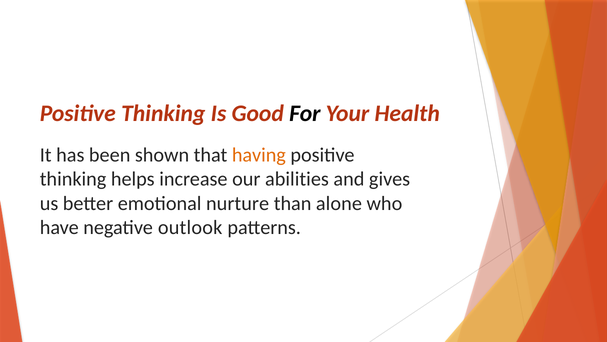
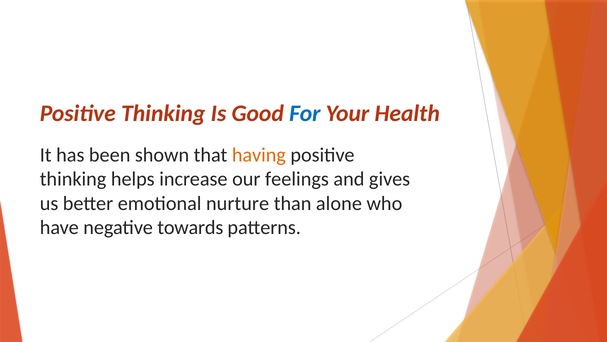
For colour: black -> blue
abilities: abilities -> feelings
outlook: outlook -> towards
